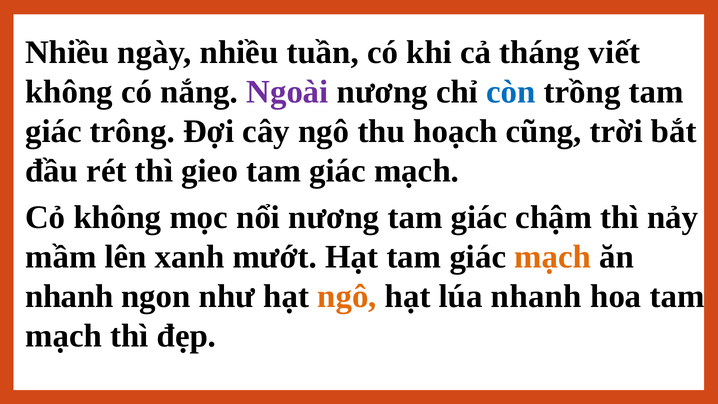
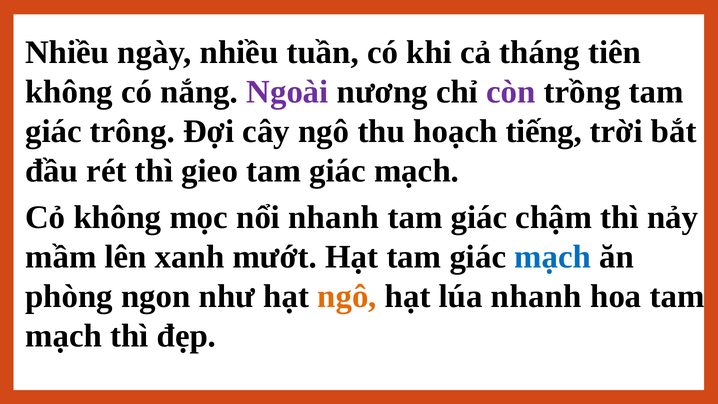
viết: viết -> tiên
còn colour: blue -> purple
cũng: cũng -> tiếng
nổi nương: nương -> nhanh
mạch at (553, 257) colour: orange -> blue
nhanh at (69, 296): nhanh -> phòng
